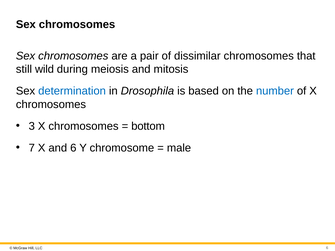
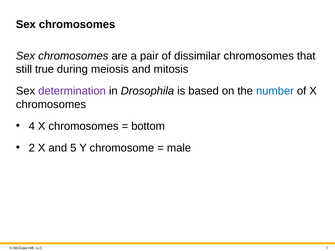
wild: wild -> true
determination colour: blue -> purple
3: 3 -> 4
7: 7 -> 2
and 6: 6 -> 5
